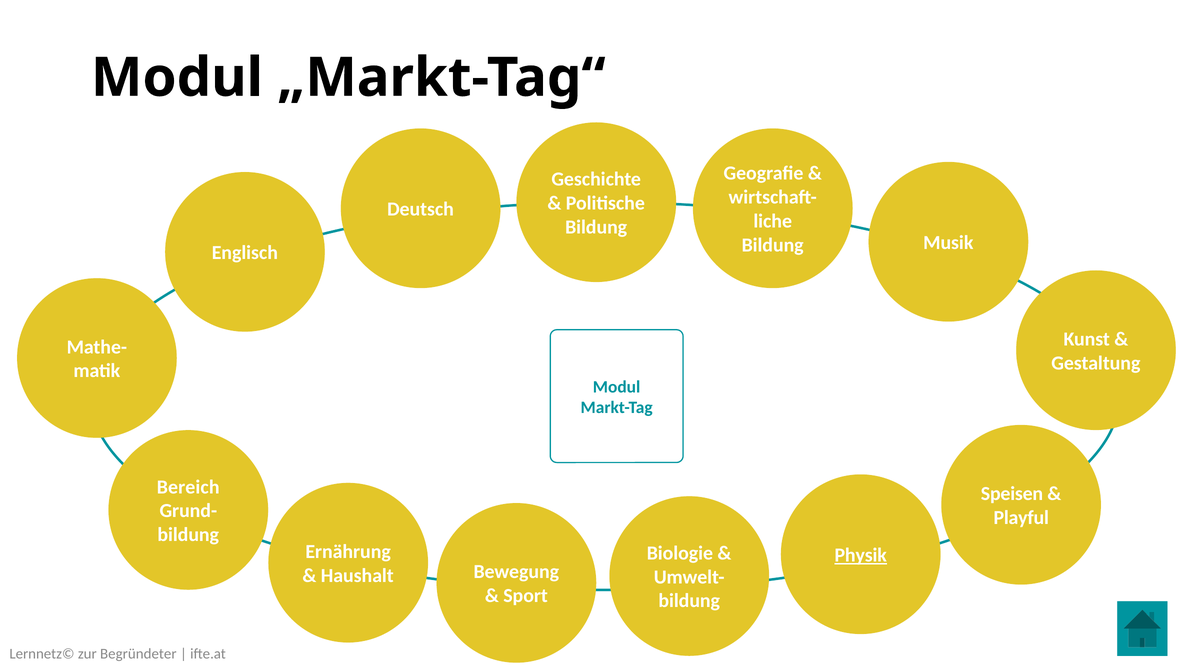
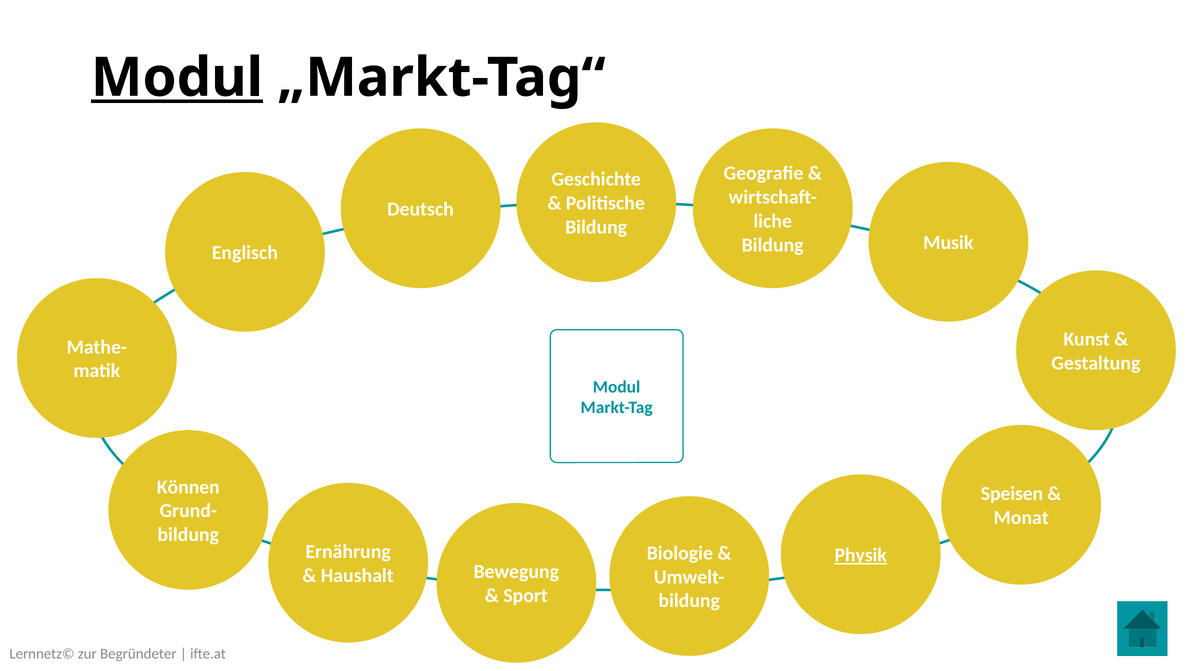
Modul at (177, 78) underline: none -> present
Bereich: Bereich -> Können
Playful: Playful -> Monat
